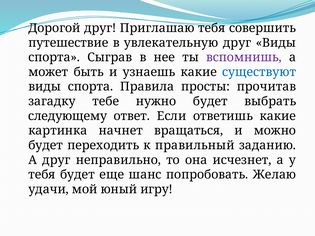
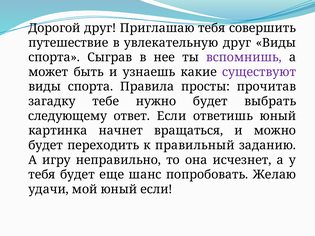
существуют colour: blue -> purple
ответишь какие: какие -> юный
А друг: друг -> игру
юный игру: игру -> если
